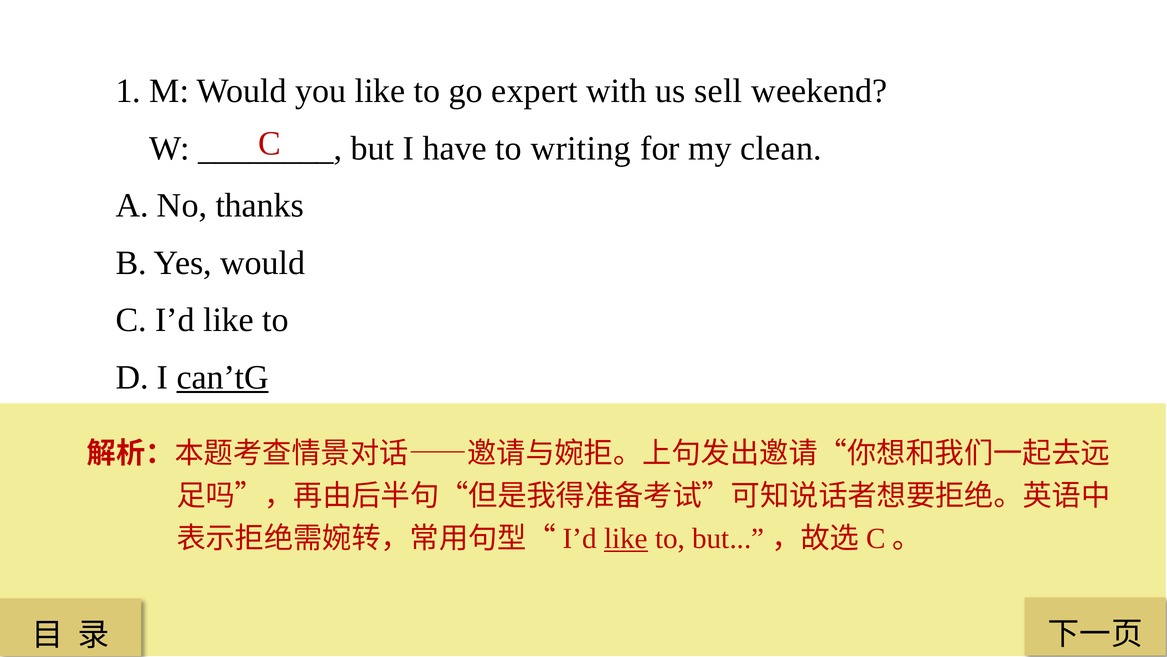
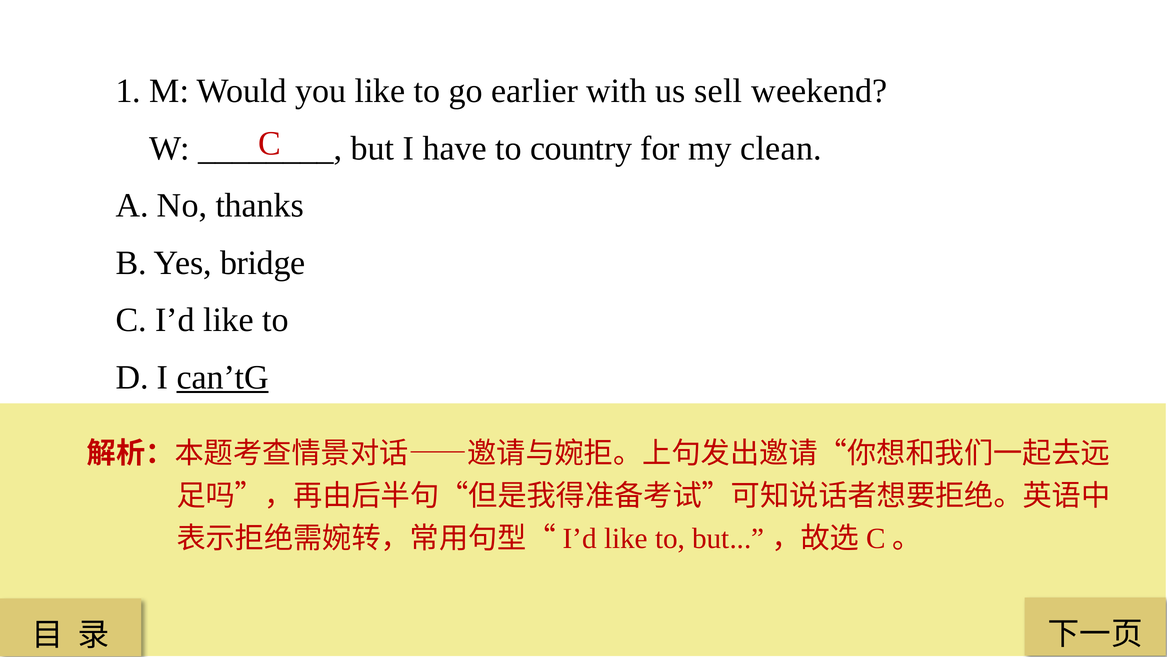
expert: expert -> earlier
writing: writing -> country
Yes would: would -> bridge
like at (626, 538) underline: present -> none
